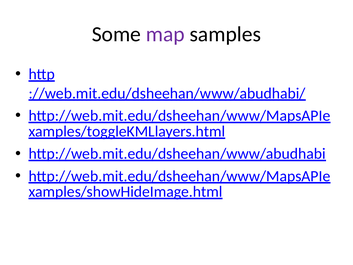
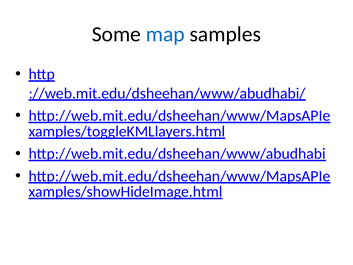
map colour: purple -> blue
